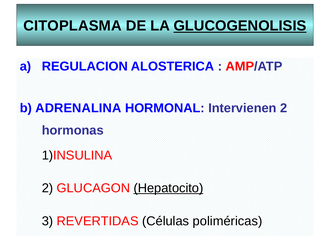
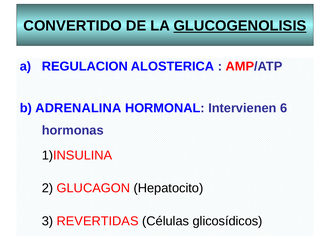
CITOPLASMA: CITOPLASMA -> CONVERTIDO
Intervienen 2: 2 -> 6
Hepatocito underline: present -> none
poliméricas: poliméricas -> glicosídicos
